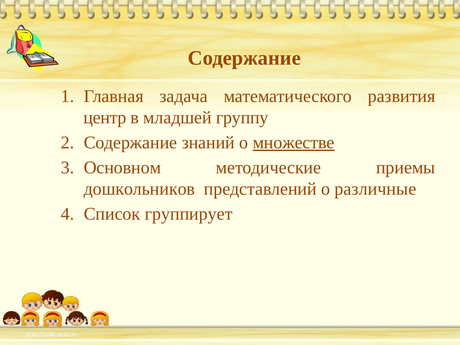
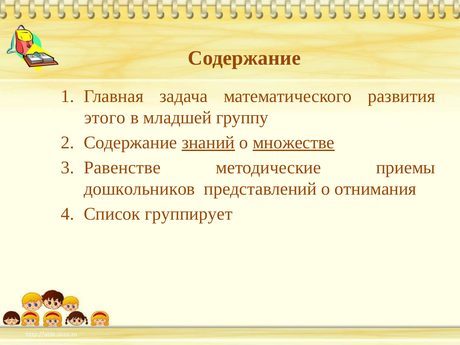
центр: центр -> этого
знаний underline: none -> present
Основном: Основном -> Равенстве
различные: различные -> отнимания
